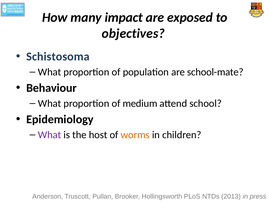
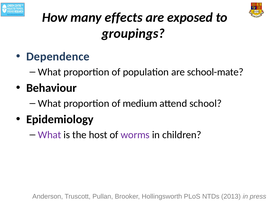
impact: impact -> effects
objectives: objectives -> groupings
Schistosoma: Schistosoma -> Dependence
worms colour: orange -> purple
